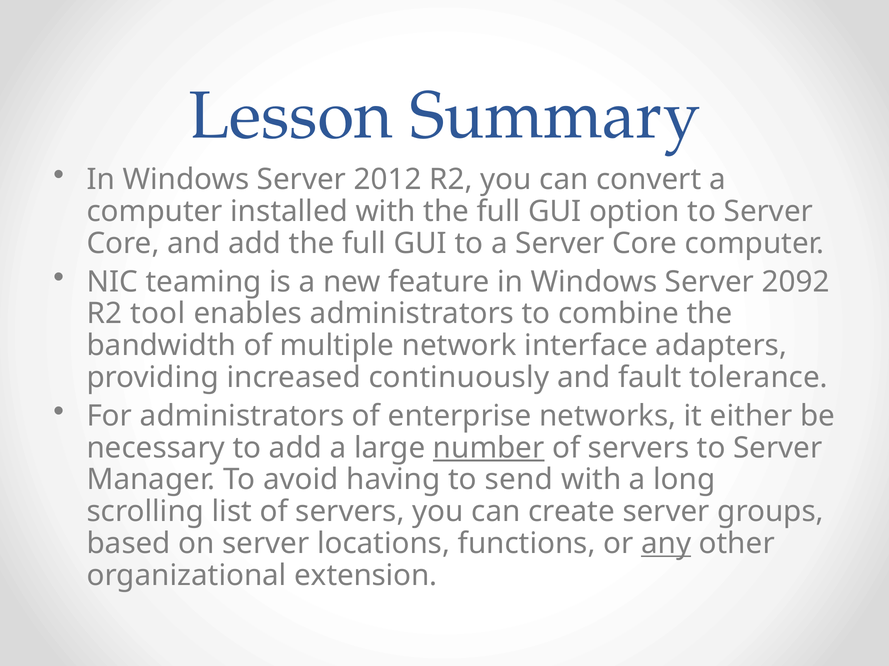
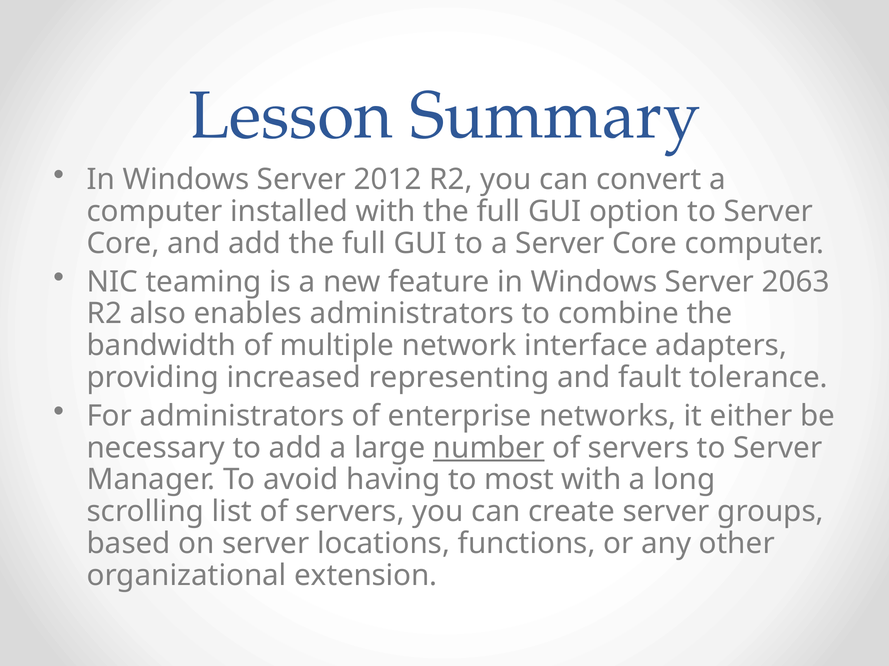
2092: 2092 -> 2063
tool: tool -> also
continuously: continuously -> representing
send: send -> most
any underline: present -> none
